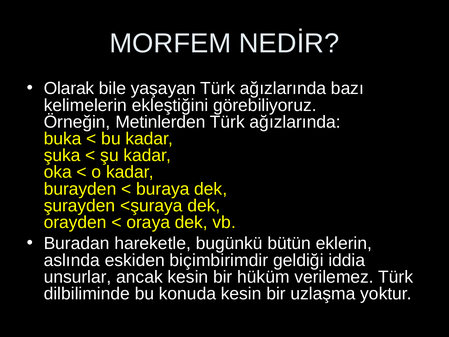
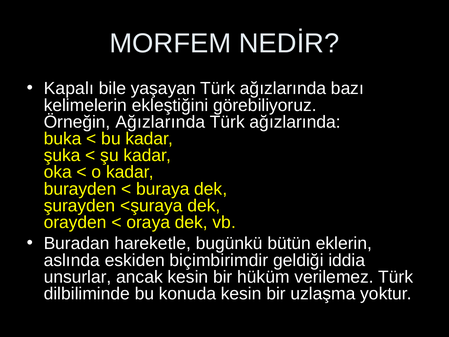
Olarak: Olarak -> Kapalı
Örneğin Metinlerden: Metinlerden -> Ağızlarında
